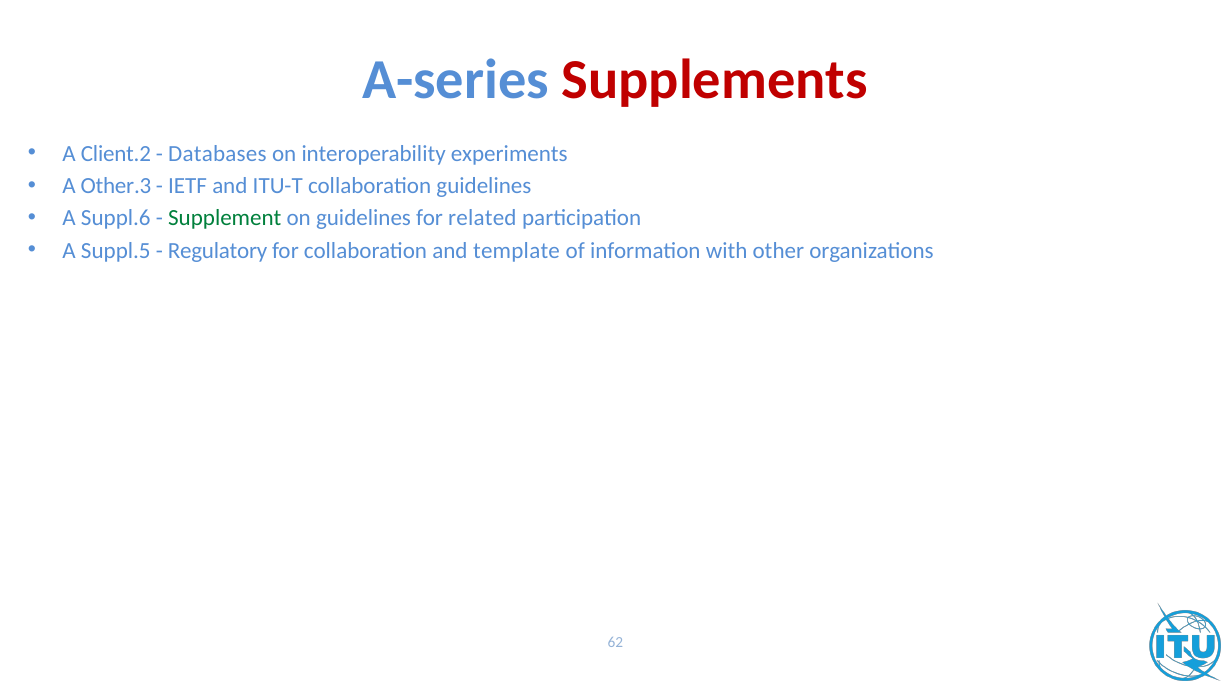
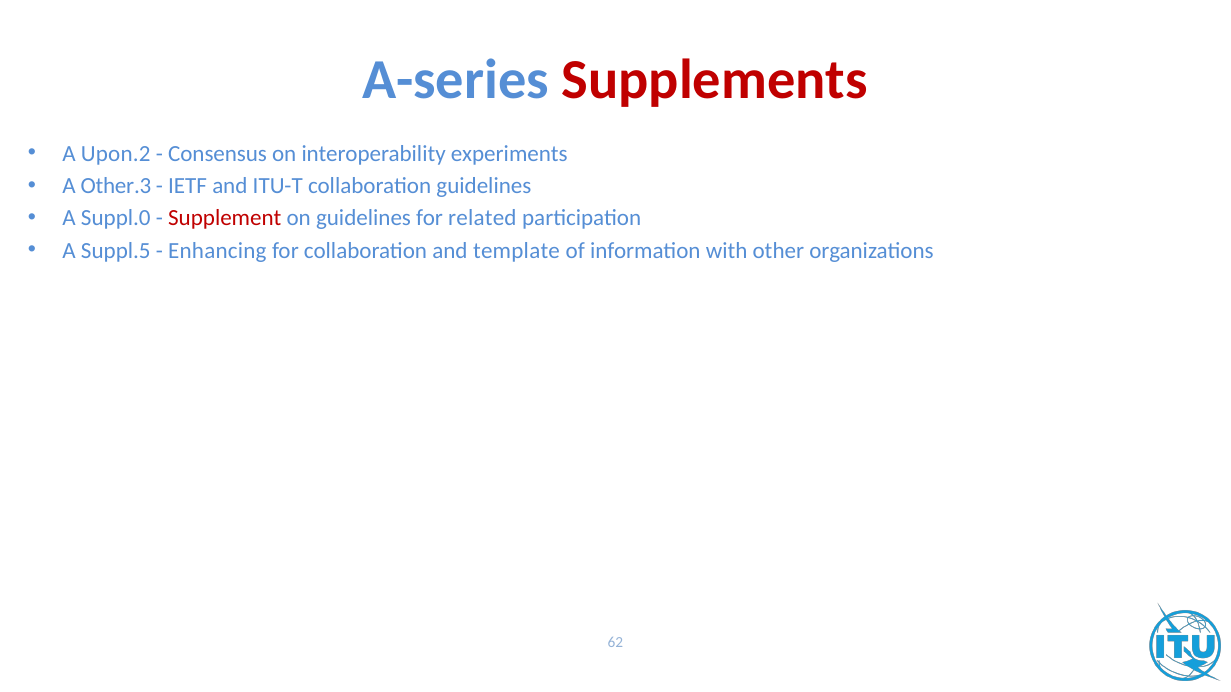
Client.2: Client.2 -> Upon.2
Databases: Databases -> Consensus
Suppl.6: Suppl.6 -> Suppl.0
Supplement colour: green -> red
Regulatory: Regulatory -> Enhancing
